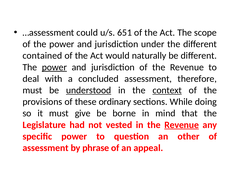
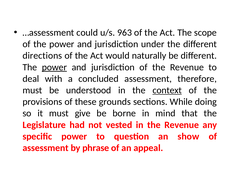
651: 651 -> 963
contained: contained -> directions
understood underline: present -> none
ordinary: ordinary -> grounds
Revenue at (182, 125) underline: present -> none
other: other -> show
